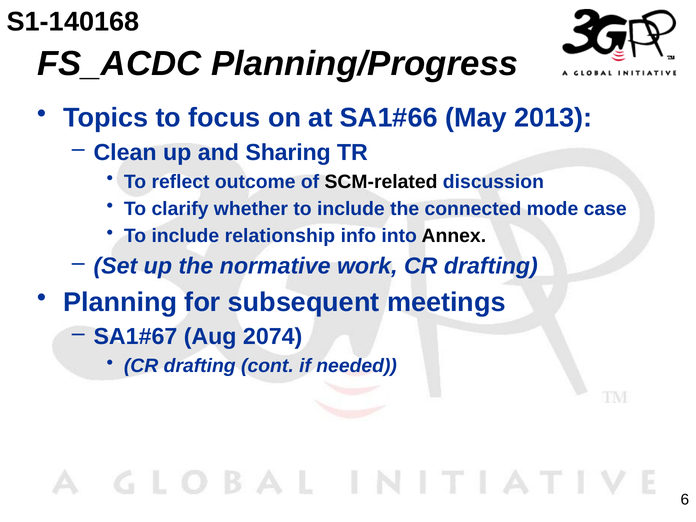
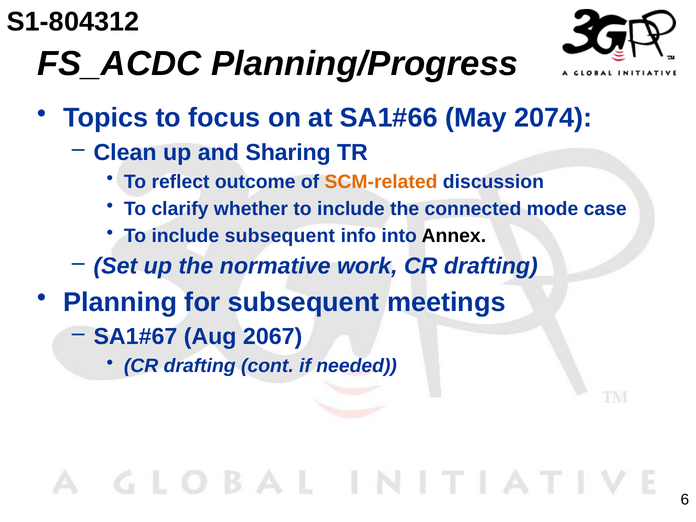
S1-140168: S1-140168 -> S1-804312
2013: 2013 -> 2074
SCM-related colour: black -> orange
include relationship: relationship -> subsequent
2074: 2074 -> 2067
